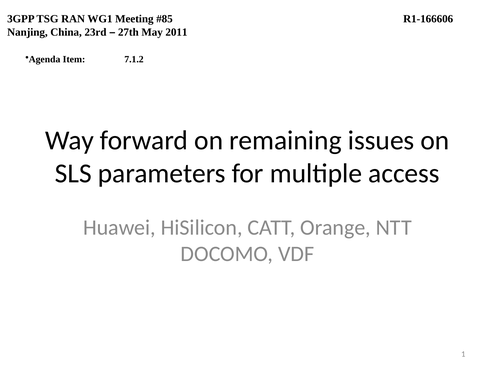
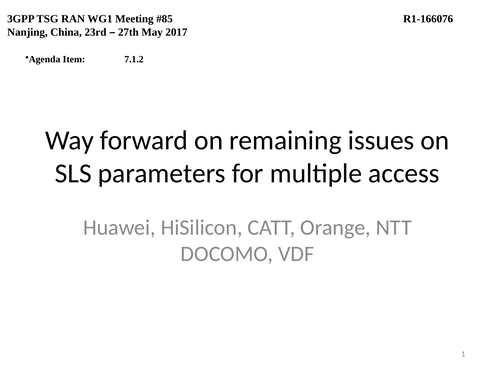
R1-166606: R1-166606 -> R1-166076
2011: 2011 -> 2017
